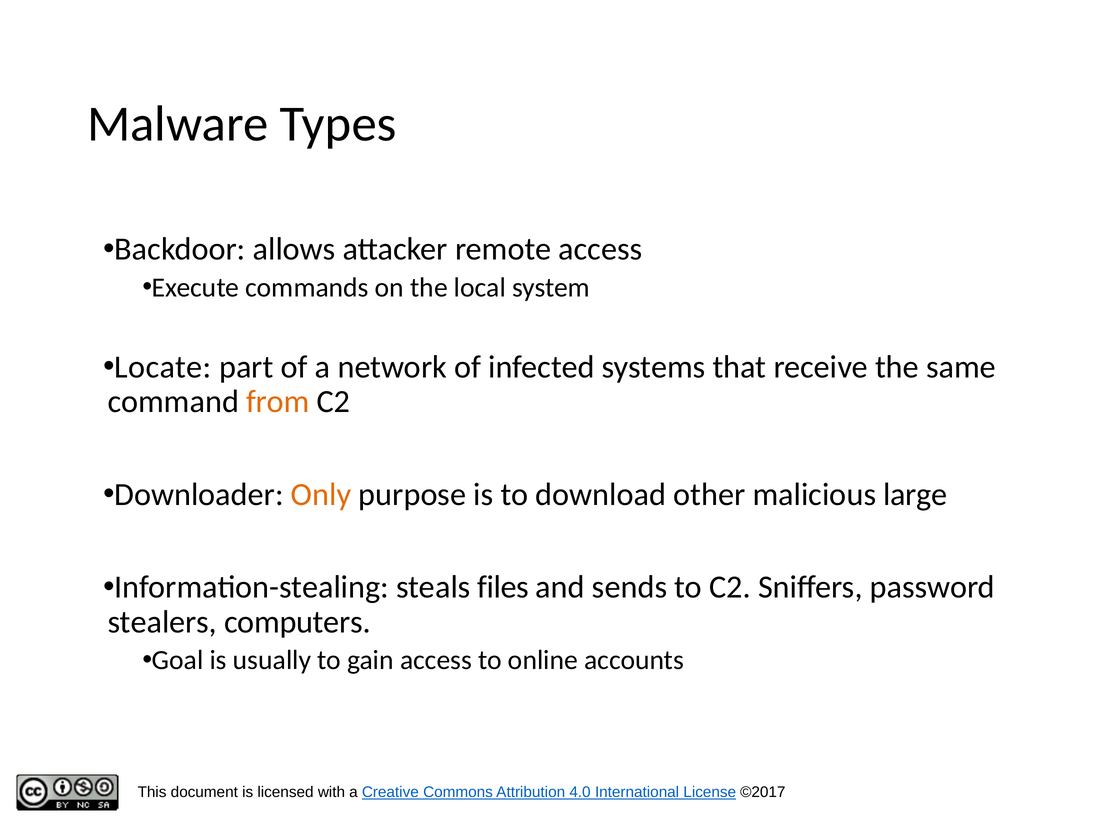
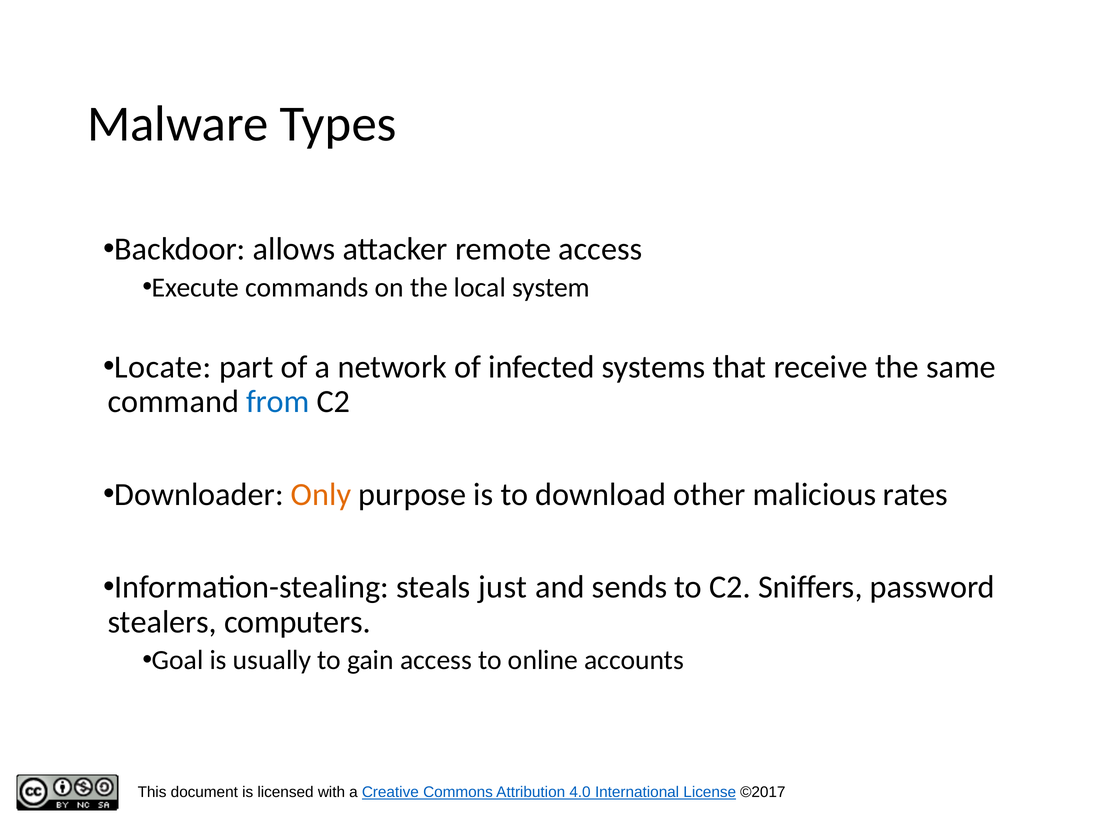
from colour: orange -> blue
large: large -> rates
files: files -> just
